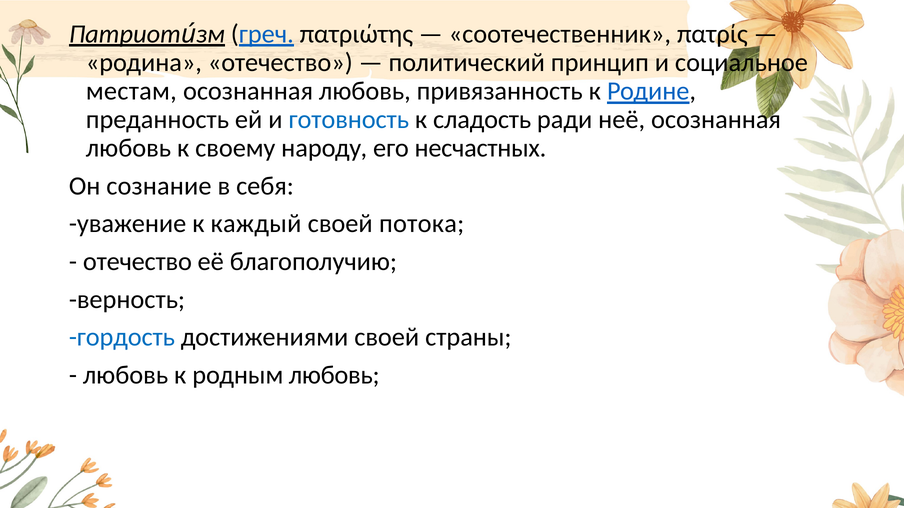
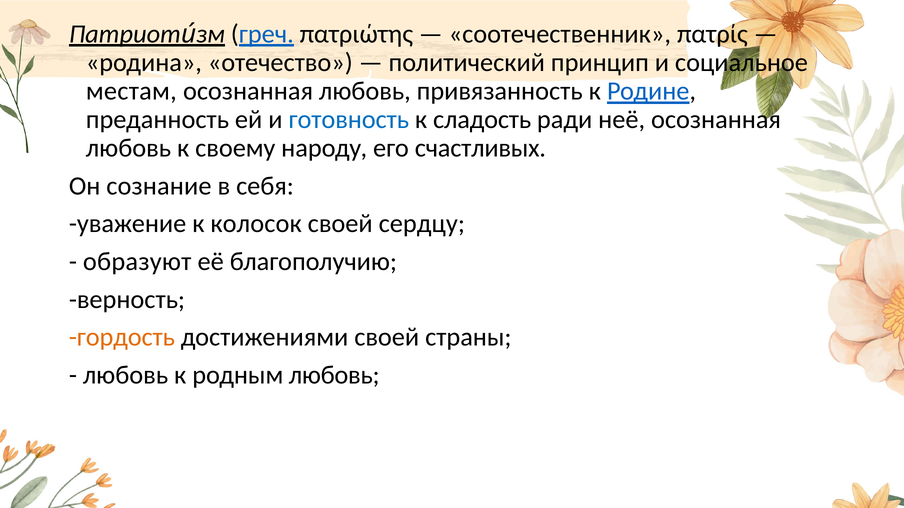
несчастных: несчастных -> счастливых
каждый: каждый -> колосок
потока: потока -> сердцу
отечество at (137, 262): отечество -> образуют
гордость colour: blue -> orange
